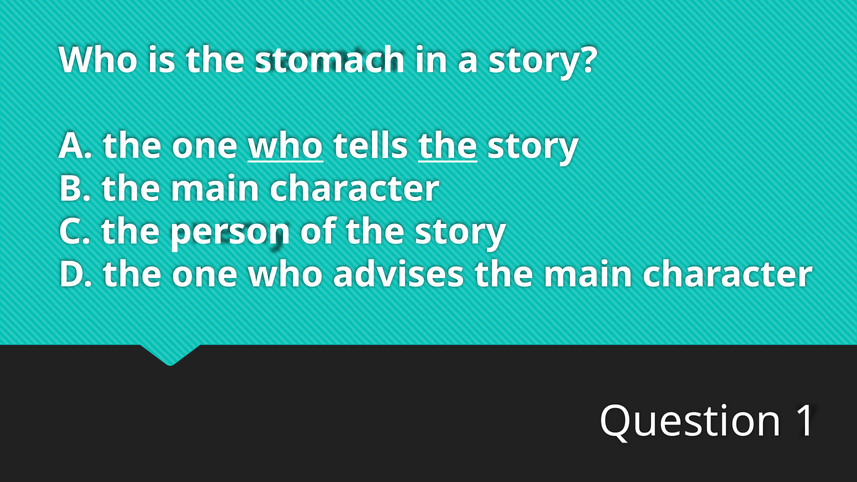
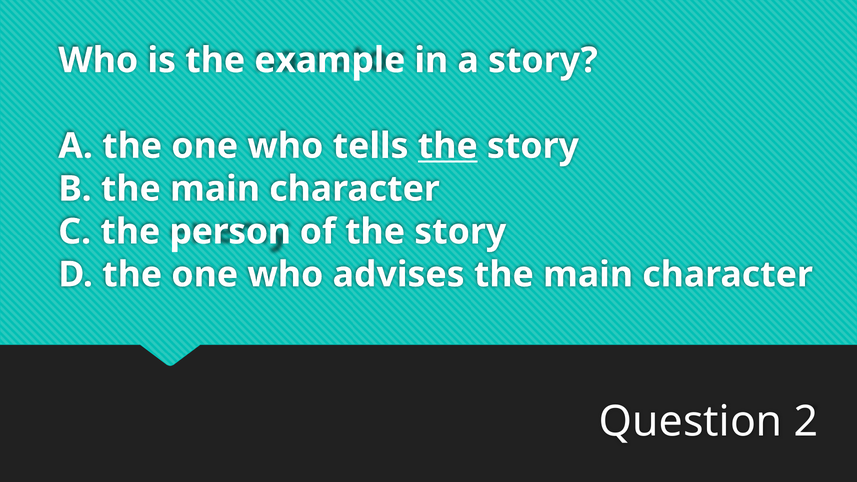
stomach: stomach -> example
who at (285, 146) underline: present -> none
1: 1 -> 2
